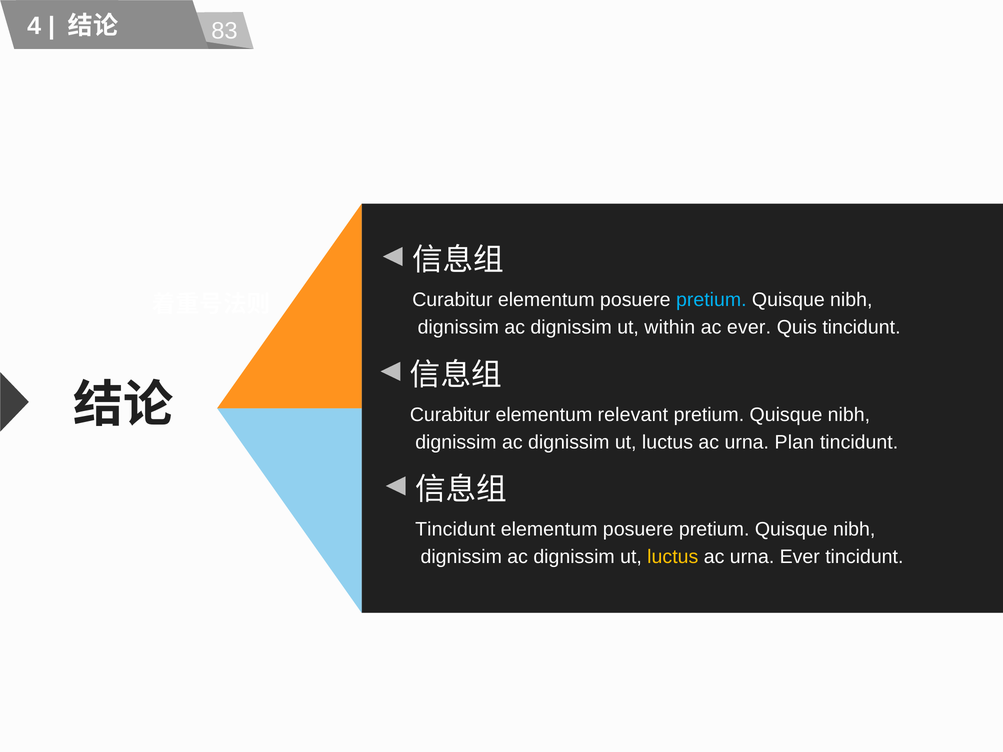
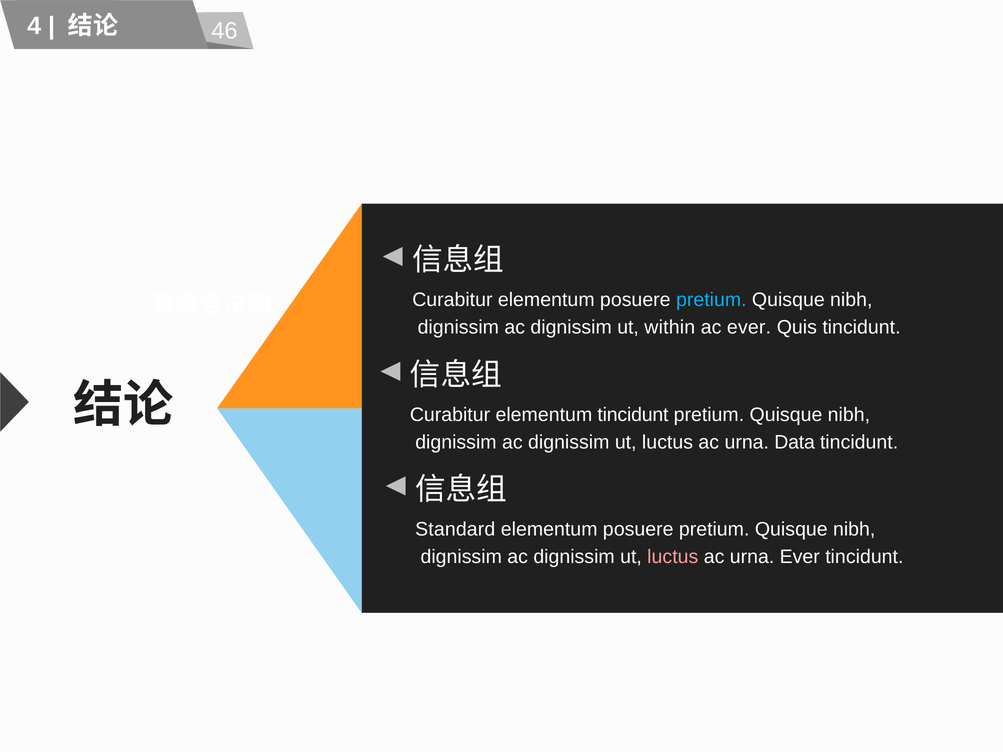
83: 83 -> 46
elementum relevant: relevant -> tincidunt
Plan: Plan -> Data
Tincidunt at (455, 529): Tincidunt -> Standard
luctus at (673, 557) colour: yellow -> pink
